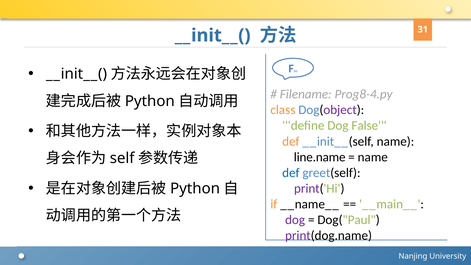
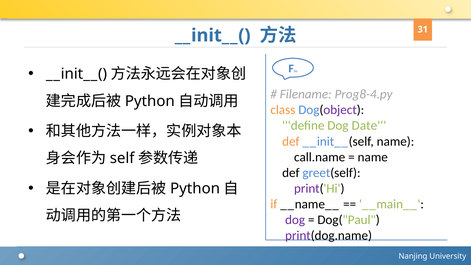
False: False -> Date
line.name: line.name -> call.name
def at (291, 173) colour: blue -> black
